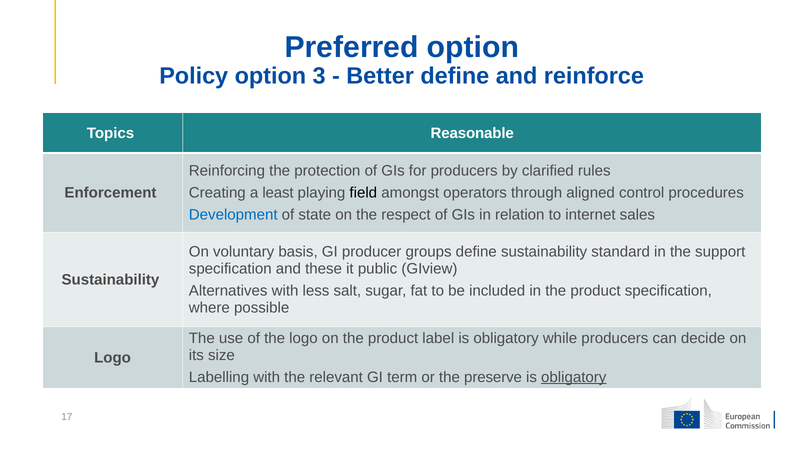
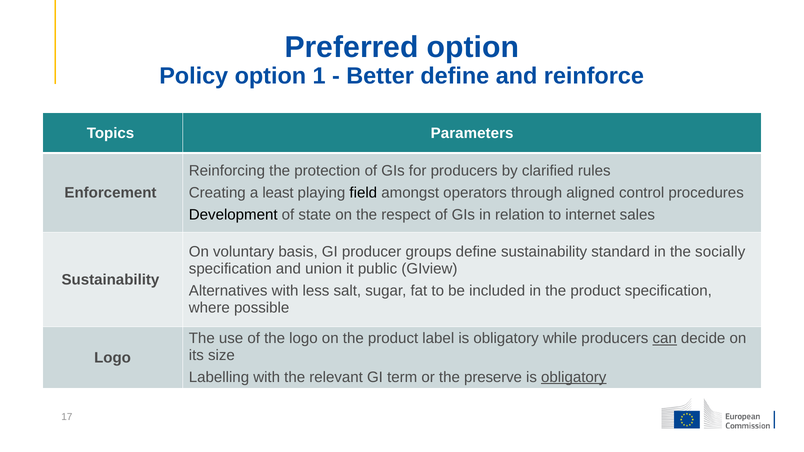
3: 3 -> 1
Reasonable: Reasonable -> Parameters
Development colour: blue -> black
support: support -> socially
these: these -> union
can underline: none -> present
